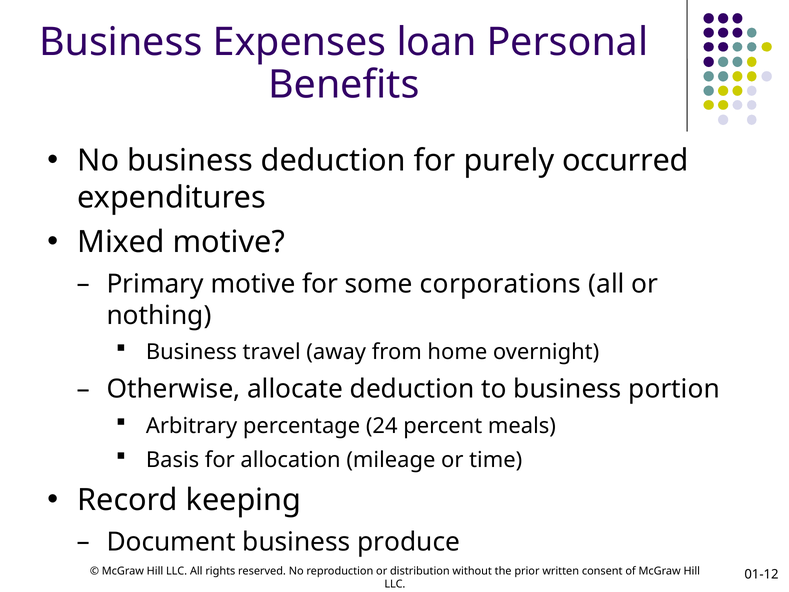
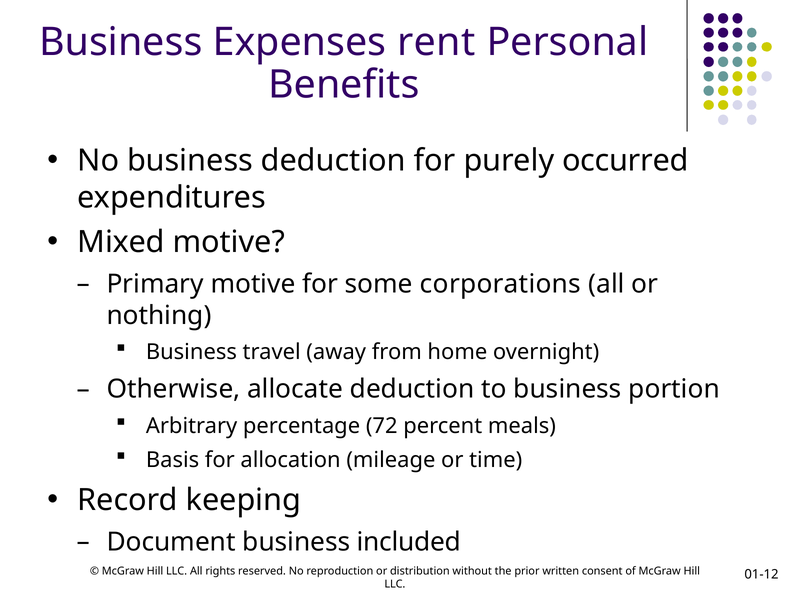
loan: loan -> rent
24: 24 -> 72
produce: produce -> included
